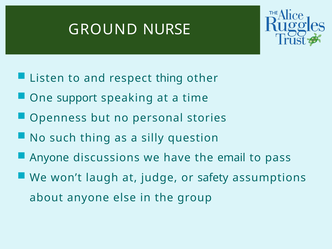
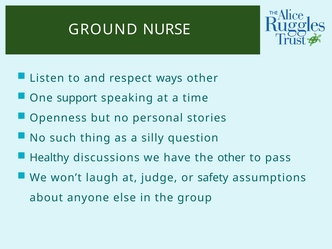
respect thing: thing -> ways
Anyone at (49, 158): Anyone -> Healthy
the email: email -> other
